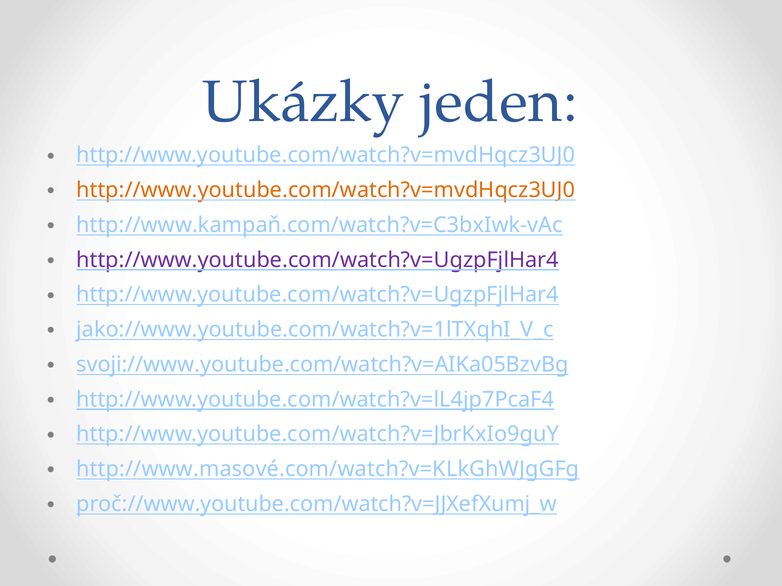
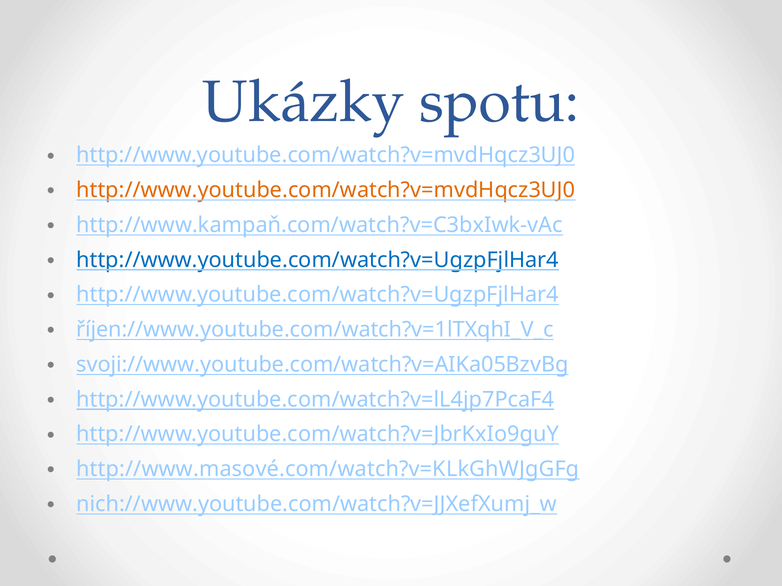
jeden: jeden -> spotu
http://www.youtube.com/watch?v=UgzpFjlHar4 at (318, 260) colour: purple -> blue
jako://www.youtube.com/watch?v=1lTXqhI_V_c: jako://www.youtube.com/watch?v=1lTXqhI_V_c -> říjen://www.youtube.com/watch?v=1lTXqhI_V_c
proč://www.youtube.com/watch?v=JJXefXumj_w: proč://www.youtube.com/watch?v=JJXefXumj_w -> nich://www.youtube.com/watch?v=JJXefXumj_w
